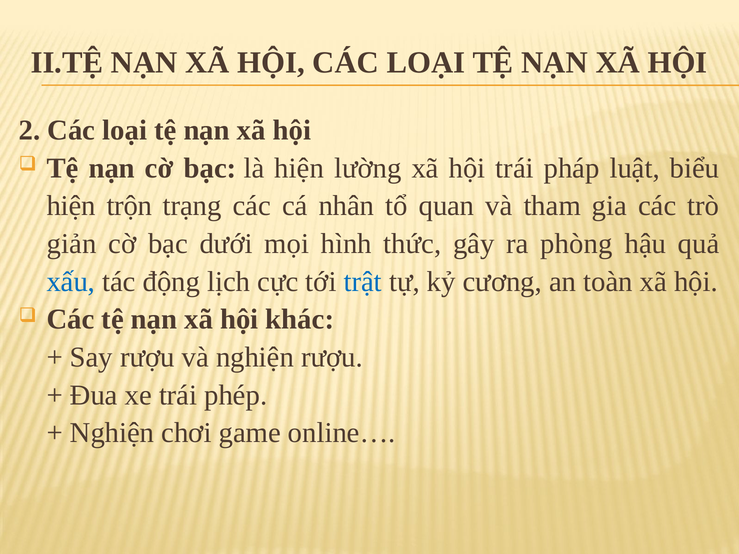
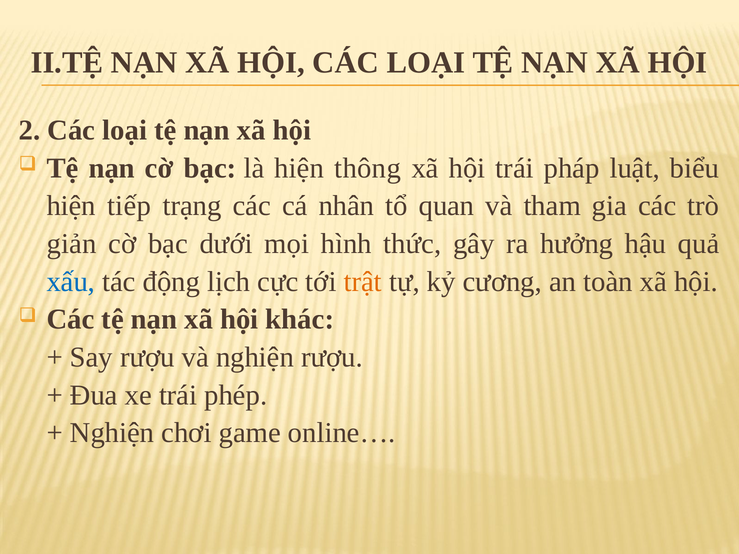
lường: lường -> thông
trộn: trộn -> tiếp
phòng: phòng -> hưởng
trật colour: blue -> orange
